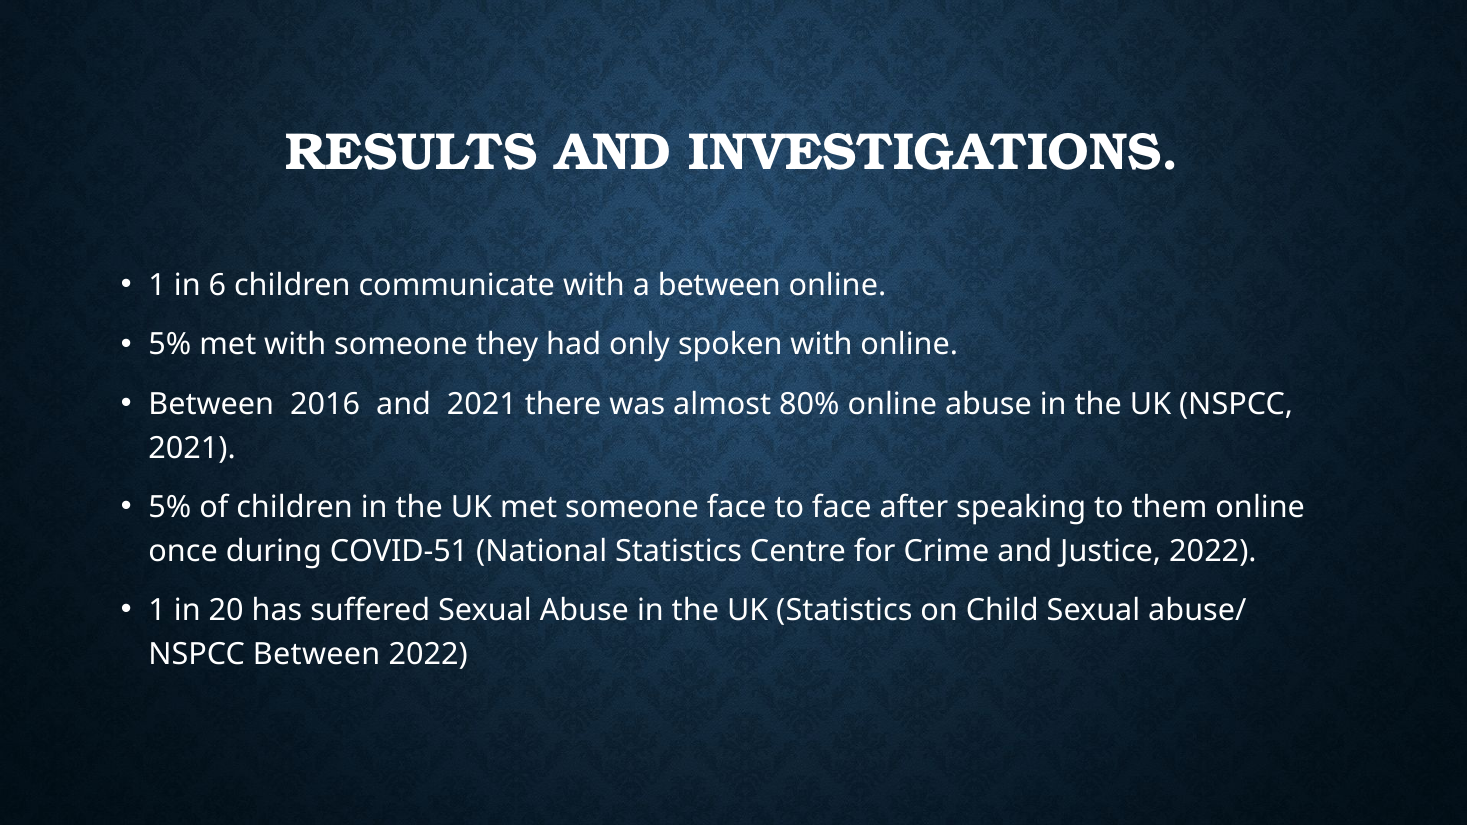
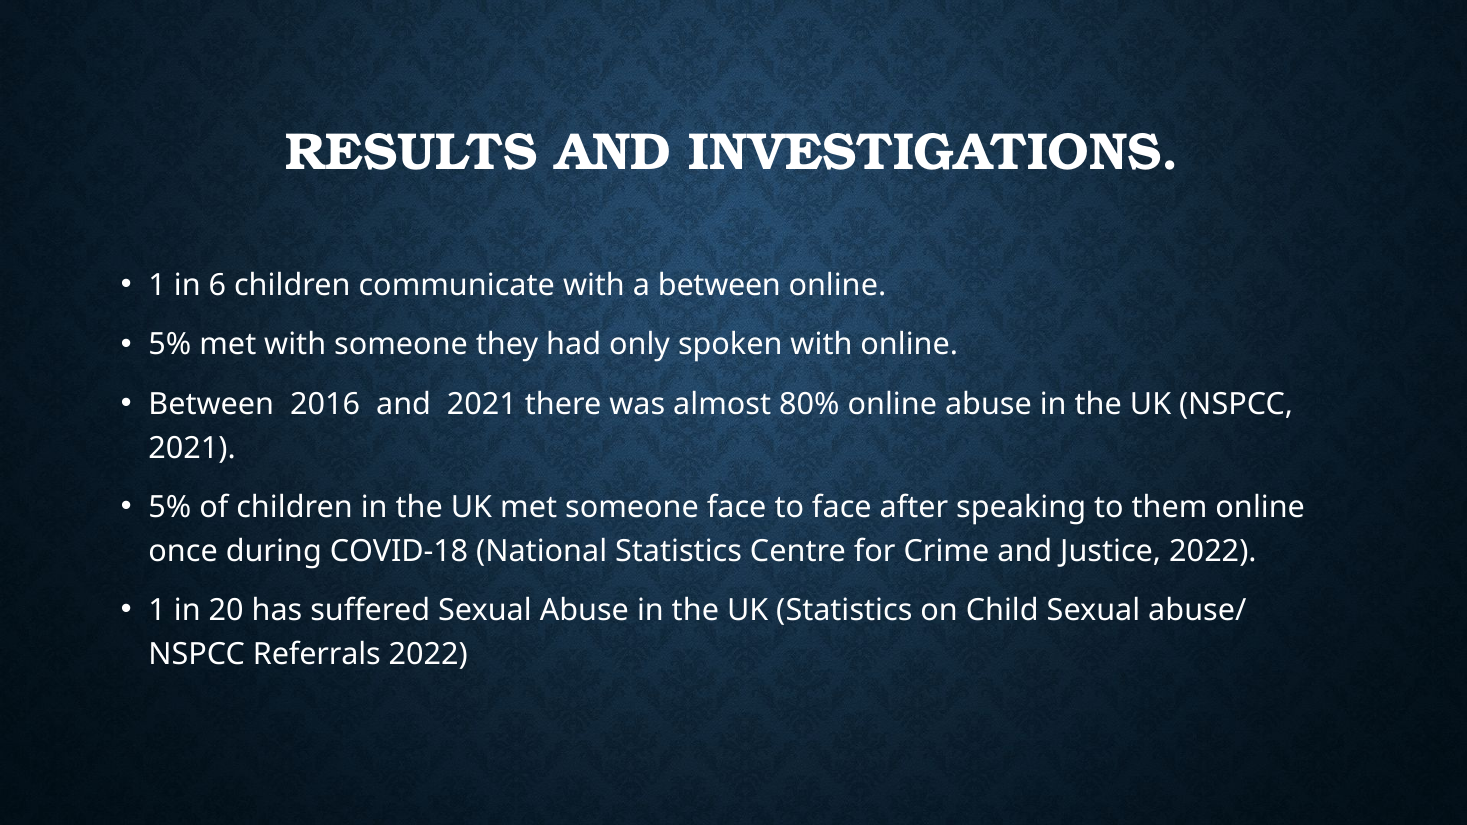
COVID-51: COVID-51 -> COVID-18
NSPCC Between: Between -> Referrals
